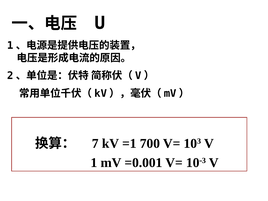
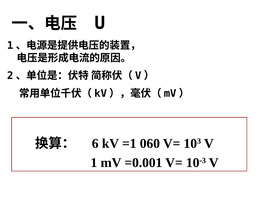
7: 7 -> 6
700: 700 -> 060
